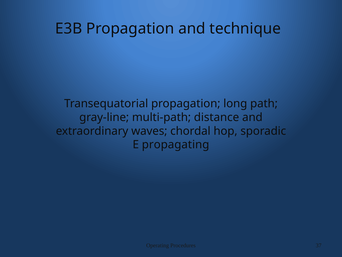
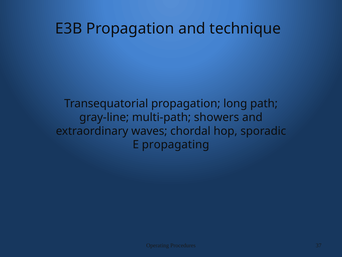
distance: distance -> showers
